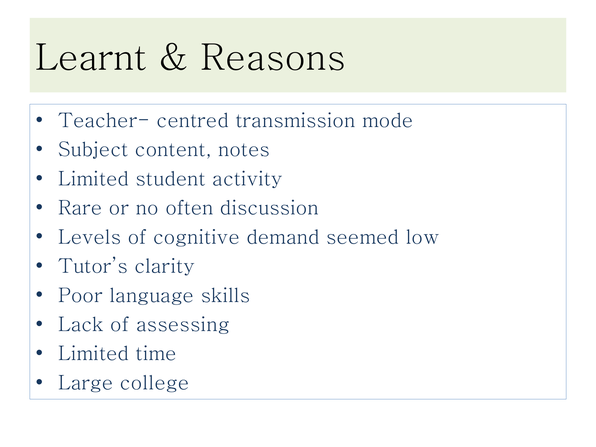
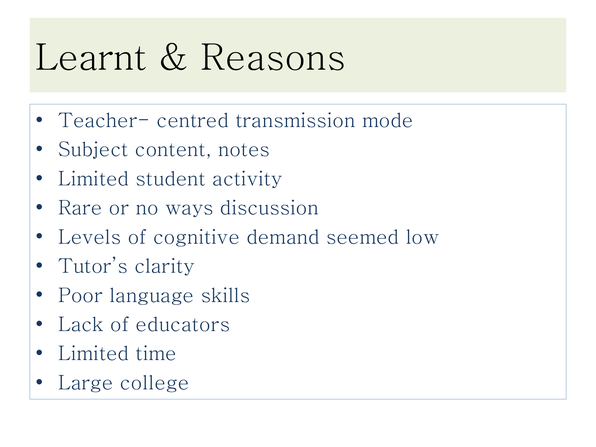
often: often -> ways
assessing: assessing -> educators
